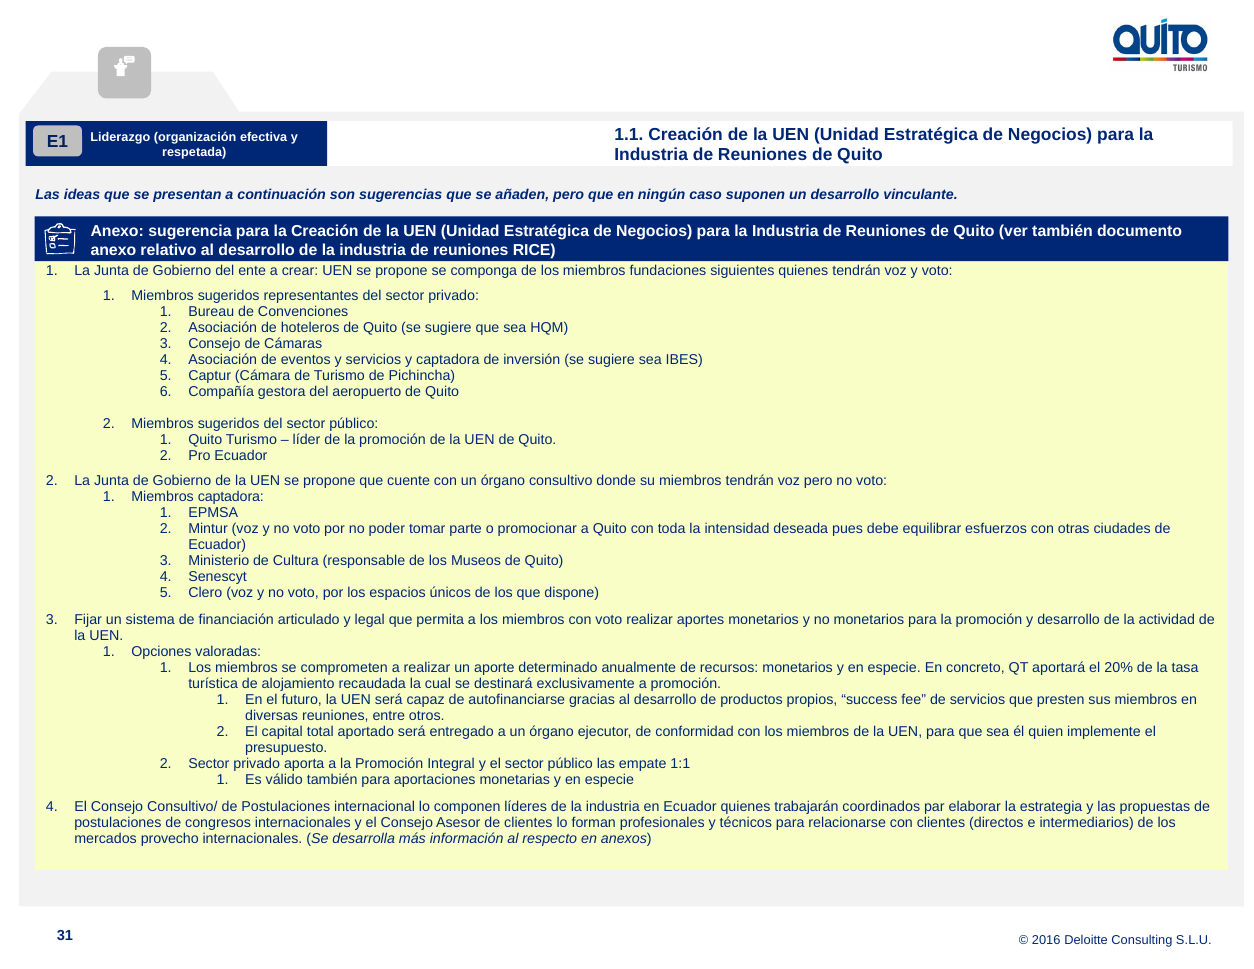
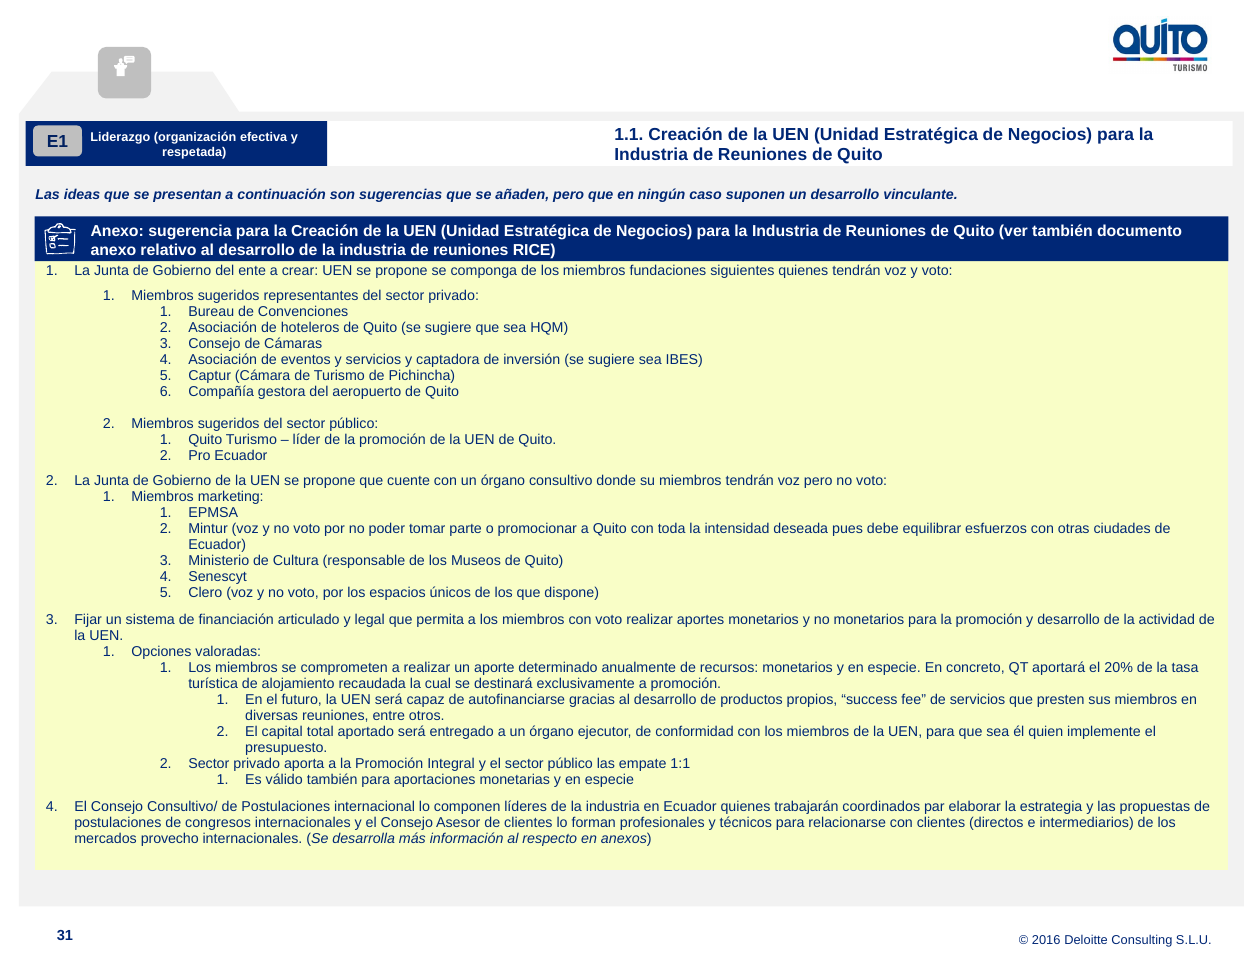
Miembros captadora: captadora -> marketing
